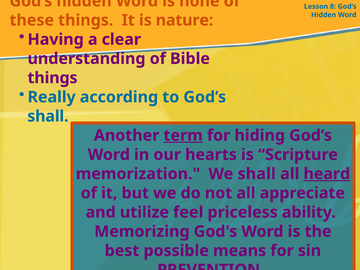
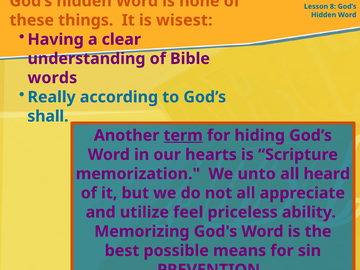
nature: nature -> wisest
things at (53, 78): things -> words
We shall: shall -> unto
heard underline: present -> none
